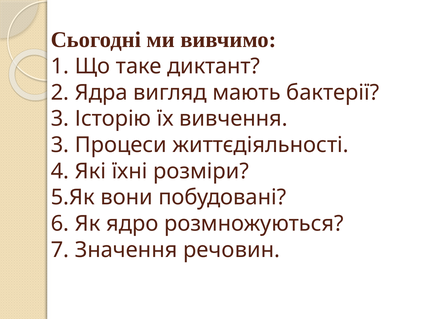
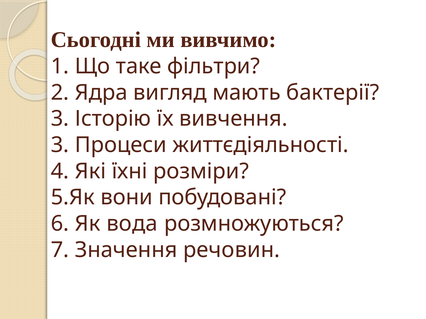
диктант: диктант -> фільтри
ядро: ядро -> вода
